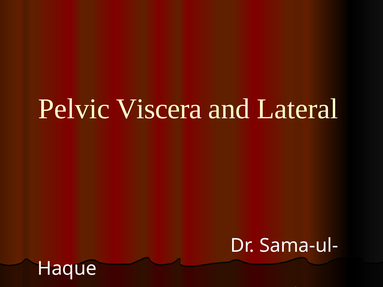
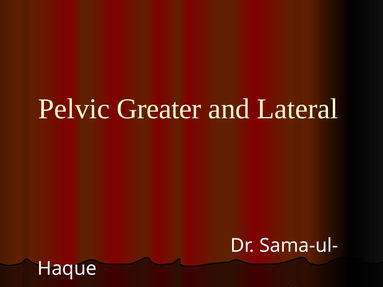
Viscera: Viscera -> Greater
